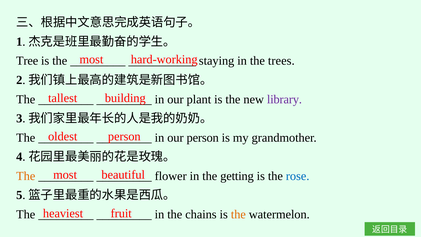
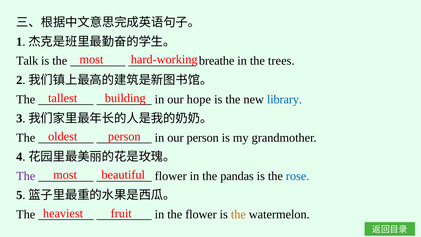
Tree: Tree -> Talk
staying: staying -> breathe
plant: plant -> hope
library colour: purple -> blue
The at (26, 176) colour: orange -> purple
getting: getting -> pandas
the chains: chains -> flower
